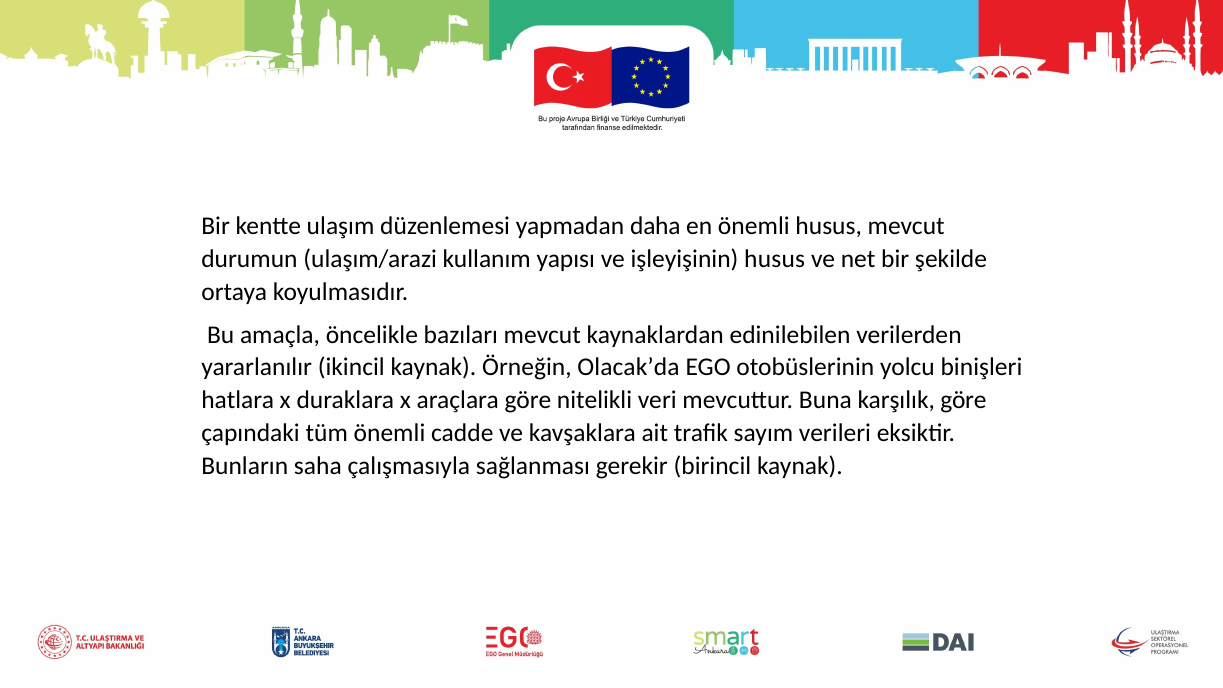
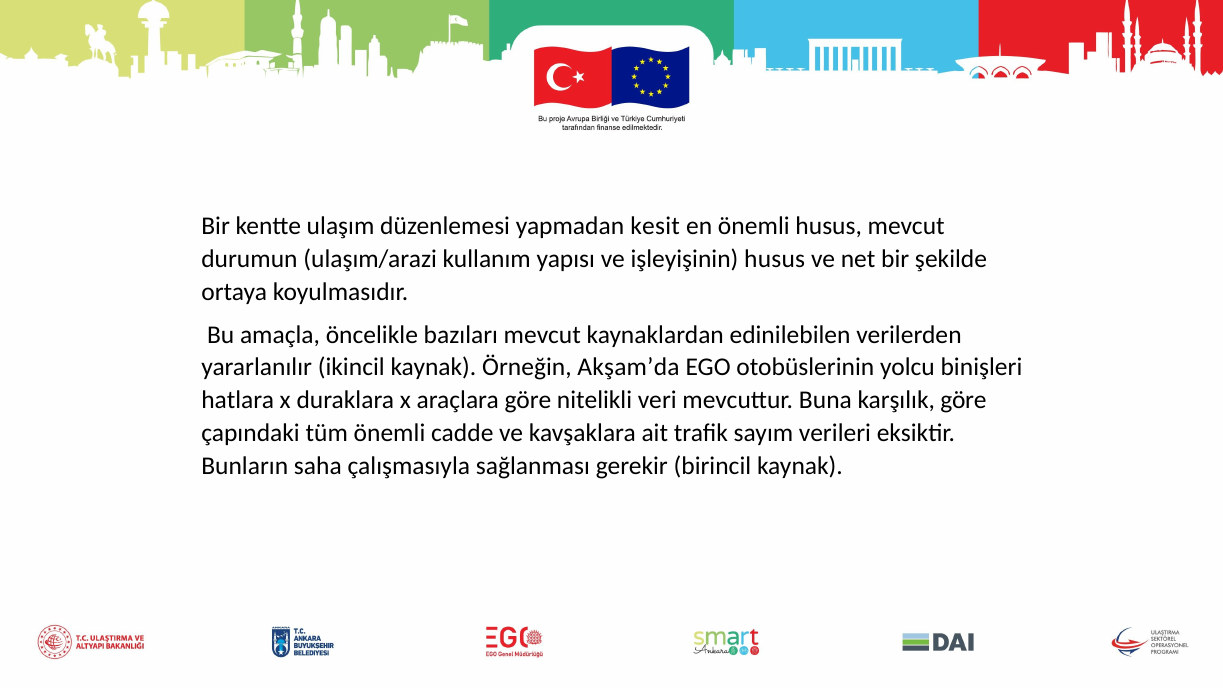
daha: daha -> kesit
Olacak’da: Olacak’da -> Akşam’da
